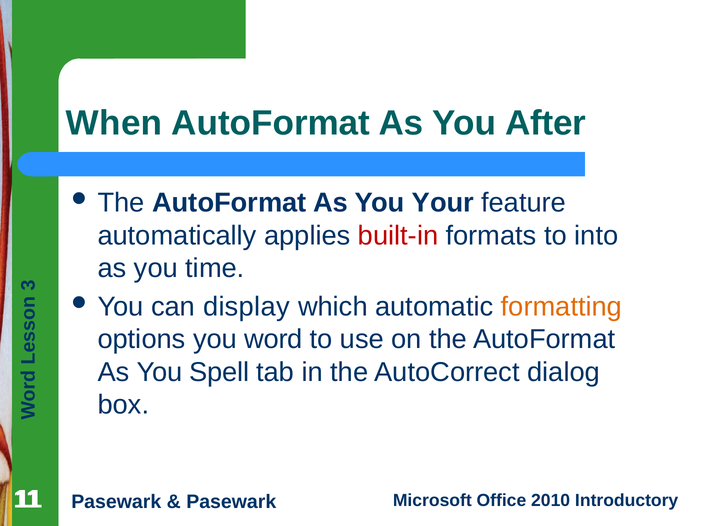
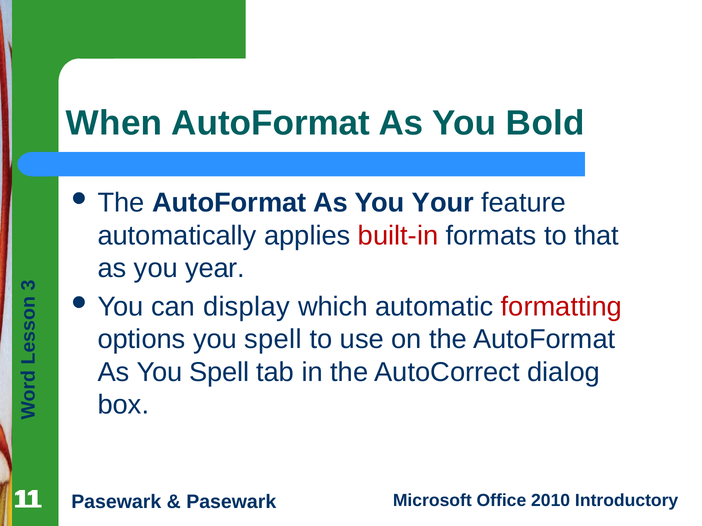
After: After -> Bold
into: into -> that
time: time -> year
formatting colour: orange -> red
options you word: word -> spell
